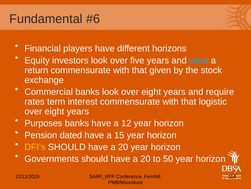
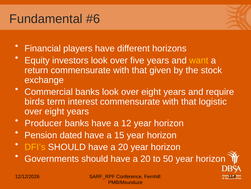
want colour: light blue -> yellow
rates: rates -> birds
Purposes: Purposes -> Producer
